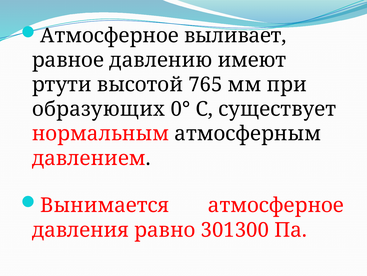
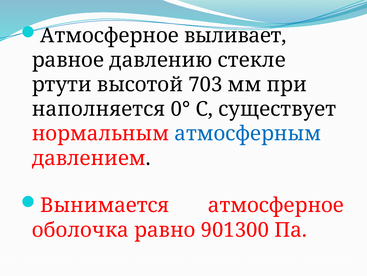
имеют: имеют -> стекле
765: 765 -> 703
образующих: образующих -> наполняется
атмосферным colour: black -> blue
давления: давления -> оболочка
301300: 301300 -> 901300
